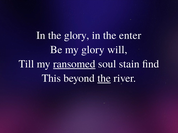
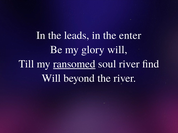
the glory: glory -> leads
soul stain: stain -> river
This at (51, 79): This -> Will
the at (104, 79) underline: present -> none
